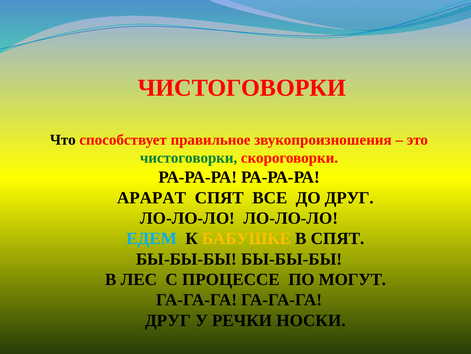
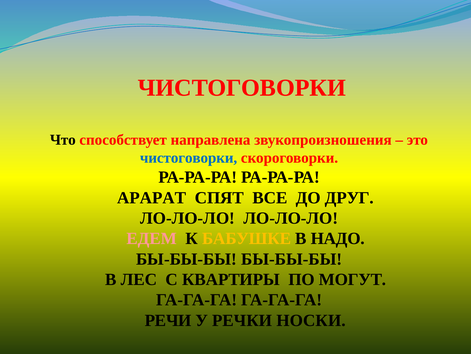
правильное: правильное -> направлена
чистоговорки at (189, 158) colour: green -> blue
ЕДЕМ colour: light blue -> pink
В СПЯТ: СПЯТ -> НАДО
ПРОЦЕССЕ: ПРОЦЕССЕ -> КВАРТИРЫ
ДРУГ at (168, 320): ДРУГ -> РЕЧИ
